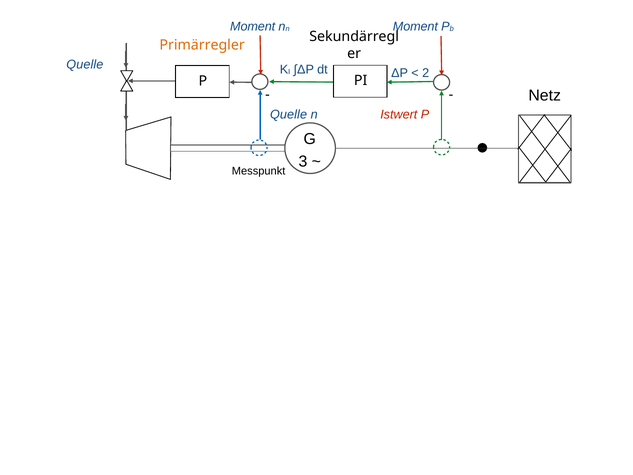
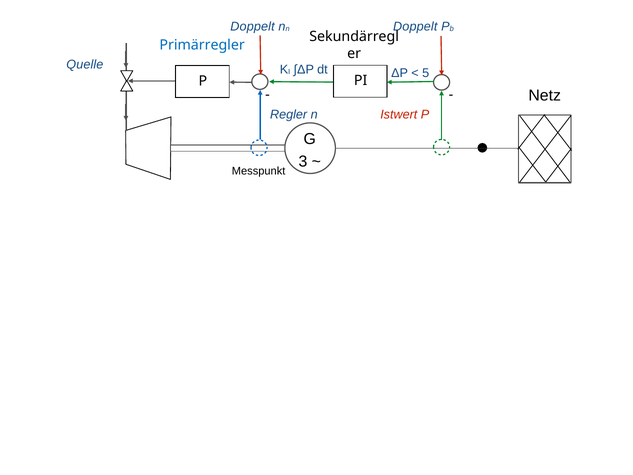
Moment at (253, 26): Moment -> Doppelt
Moment at (415, 26): Moment -> Doppelt
Primärregler colour: orange -> blue
2: 2 -> 5
Quelle at (289, 115): Quelle -> Regler
